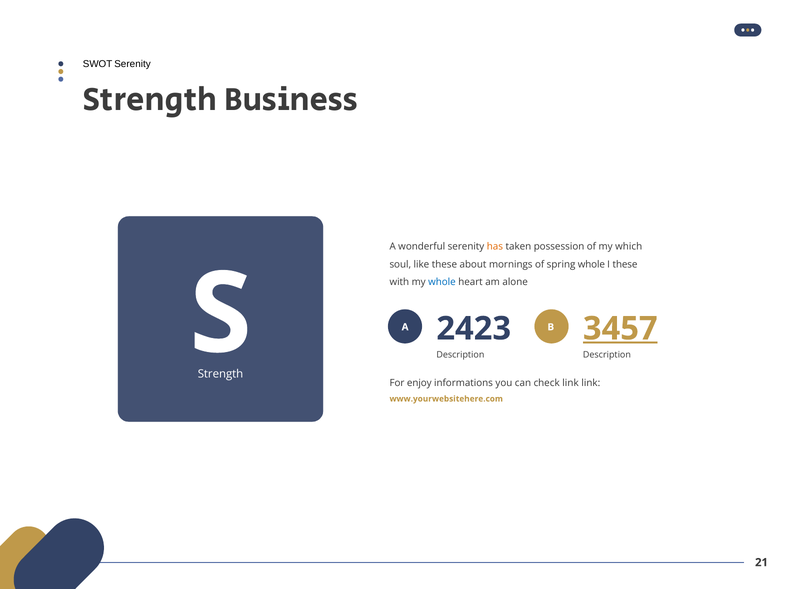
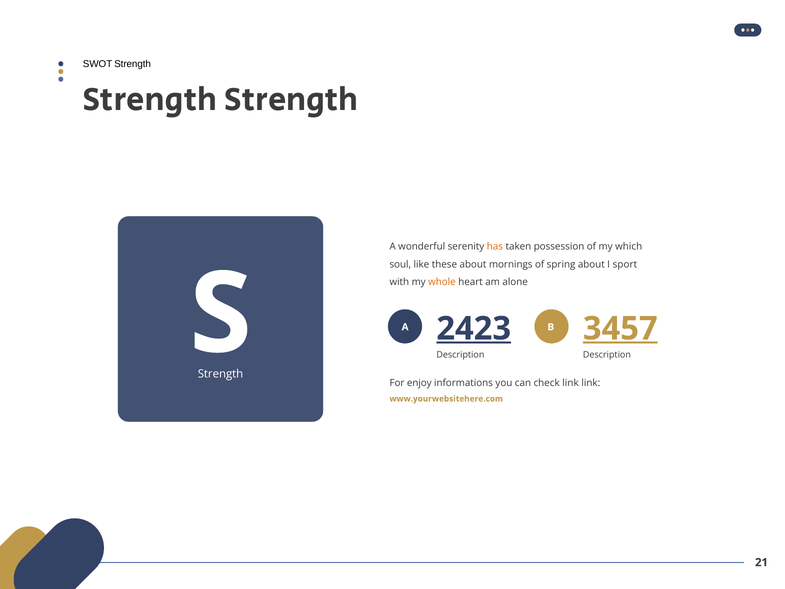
SWOT Serenity: Serenity -> Strength
Strength Business: Business -> Strength
spring whole: whole -> about
I these: these -> sport
whole at (442, 282) colour: blue -> orange
2423 underline: none -> present
